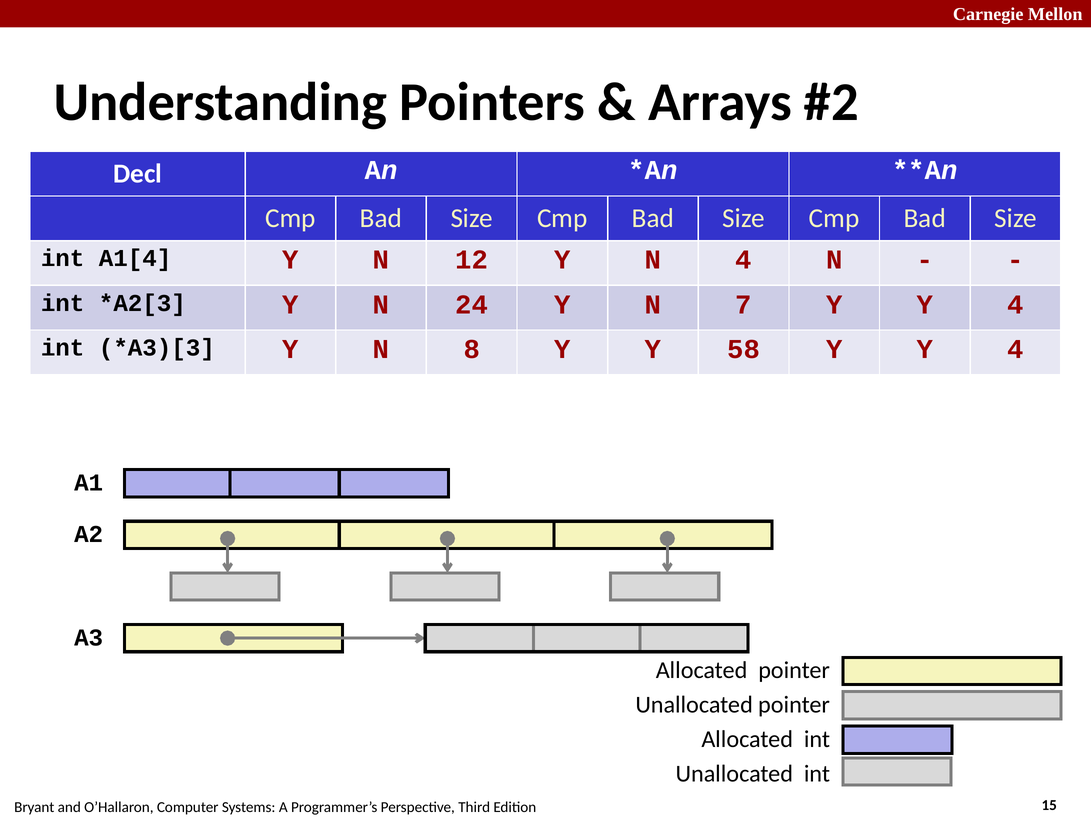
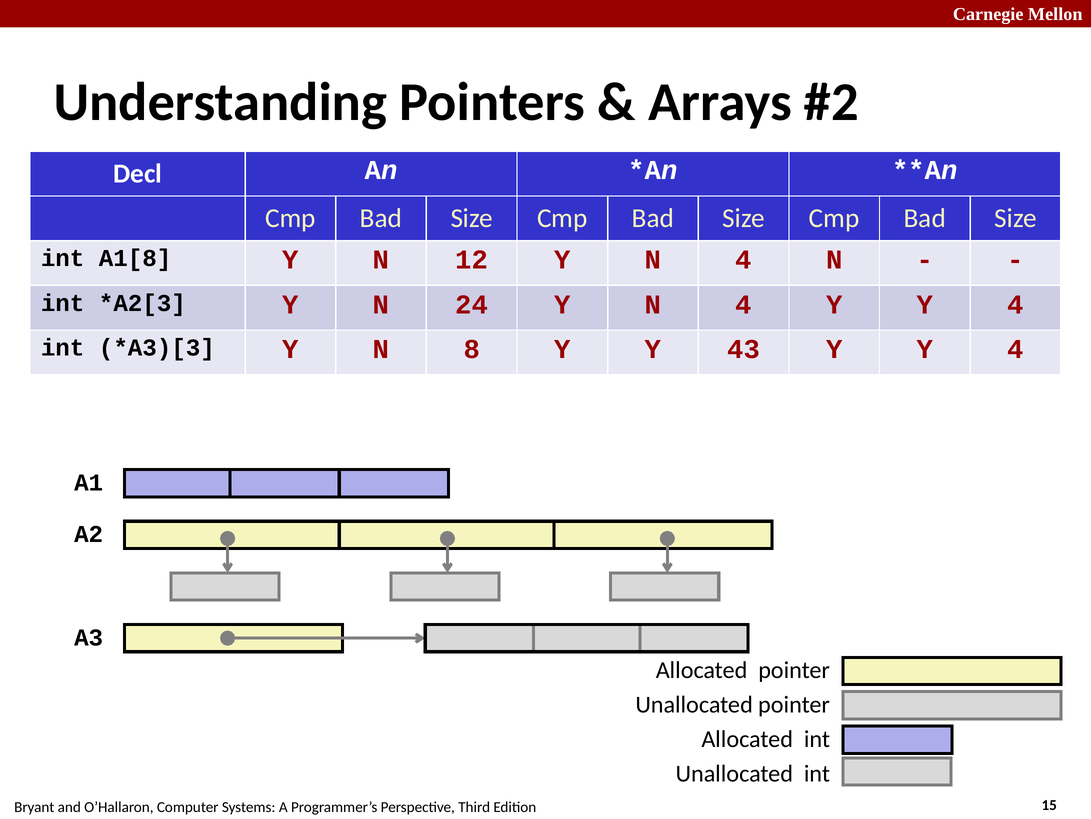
A1[4: A1[4 -> A1[8
24 Y N 7: 7 -> 4
58: 58 -> 43
